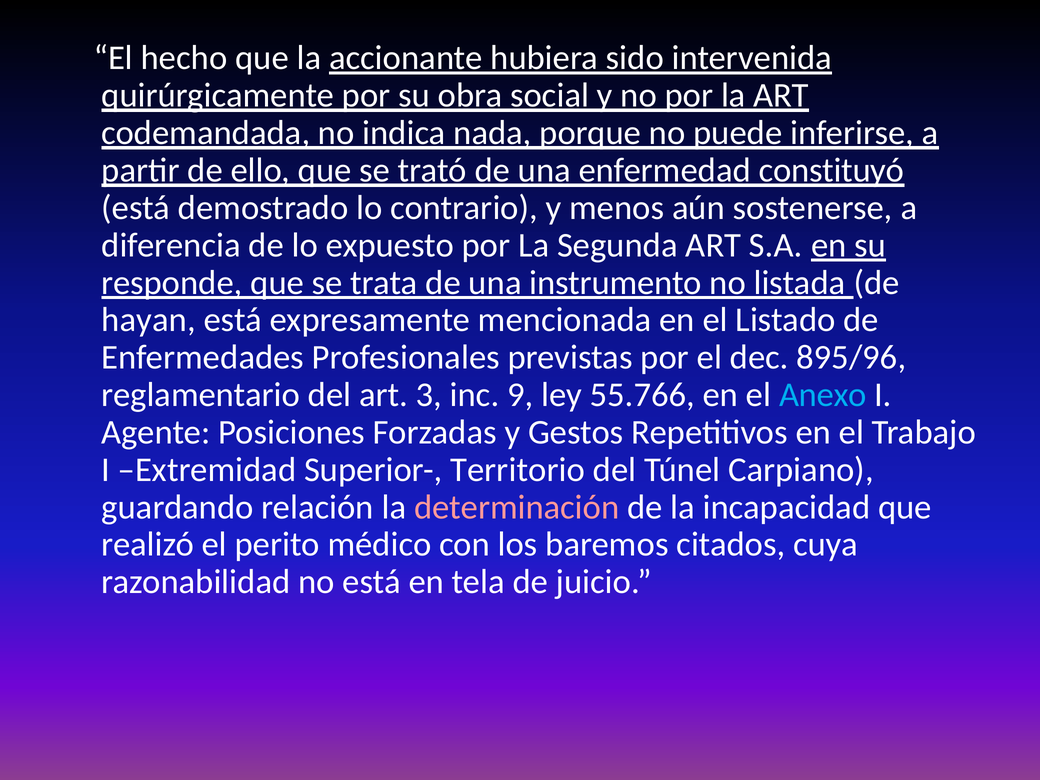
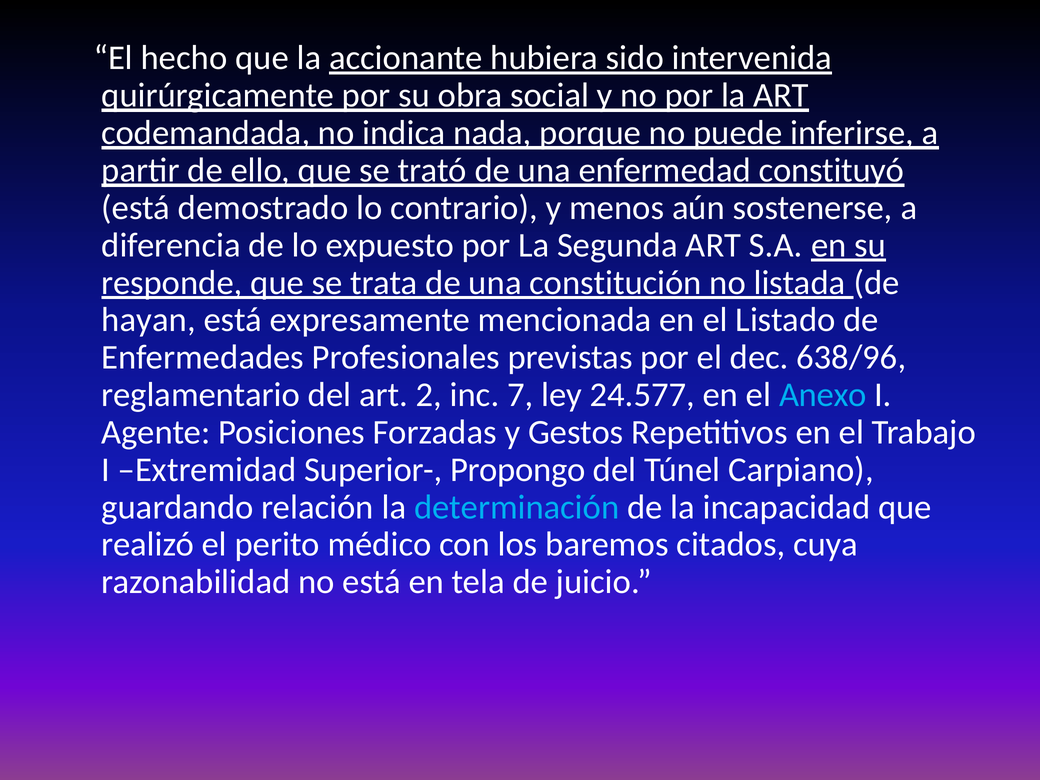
instrumento: instrumento -> constitución
895/96: 895/96 -> 638/96
3: 3 -> 2
9: 9 -> 7
55.766: 55.766 -> 24.577
Territorio: Territorio -> Propongo
determinación colour: pink -> light blue
